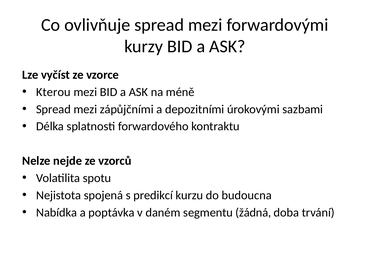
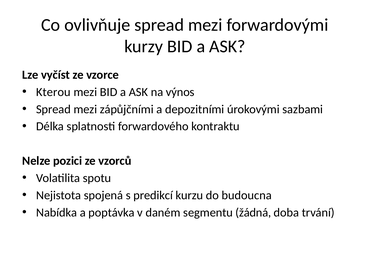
méně: méně -> výnos
nejde: nejde -> pozici
